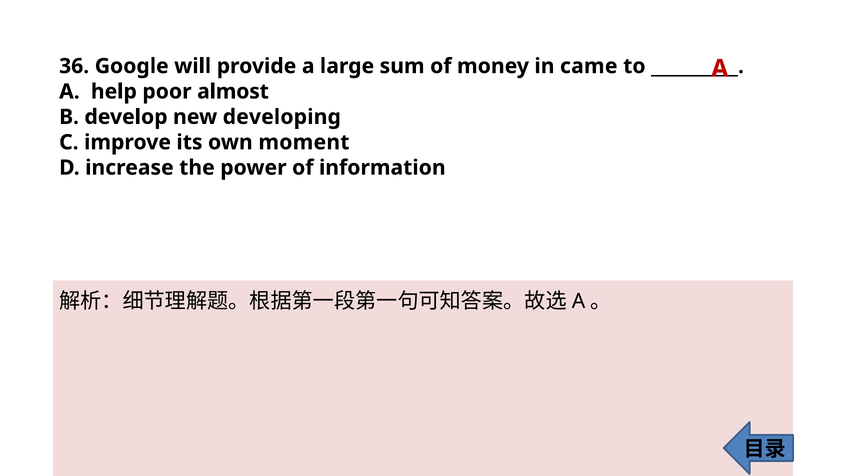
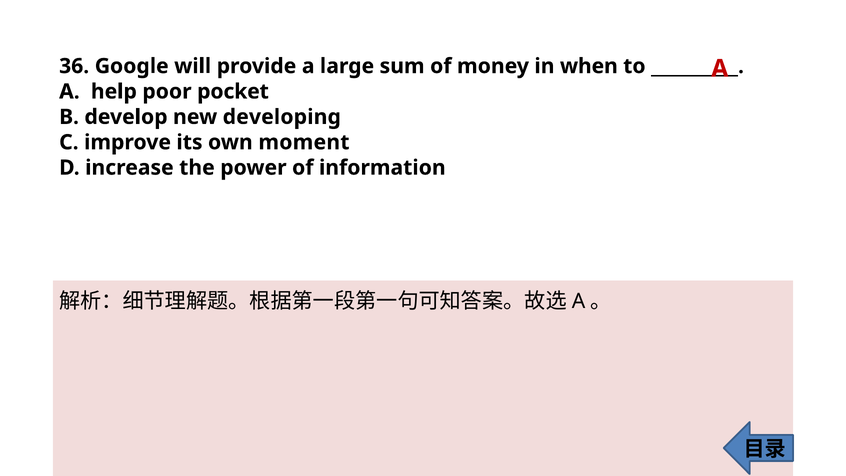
came: came -> when
almost: almost -> pocket
